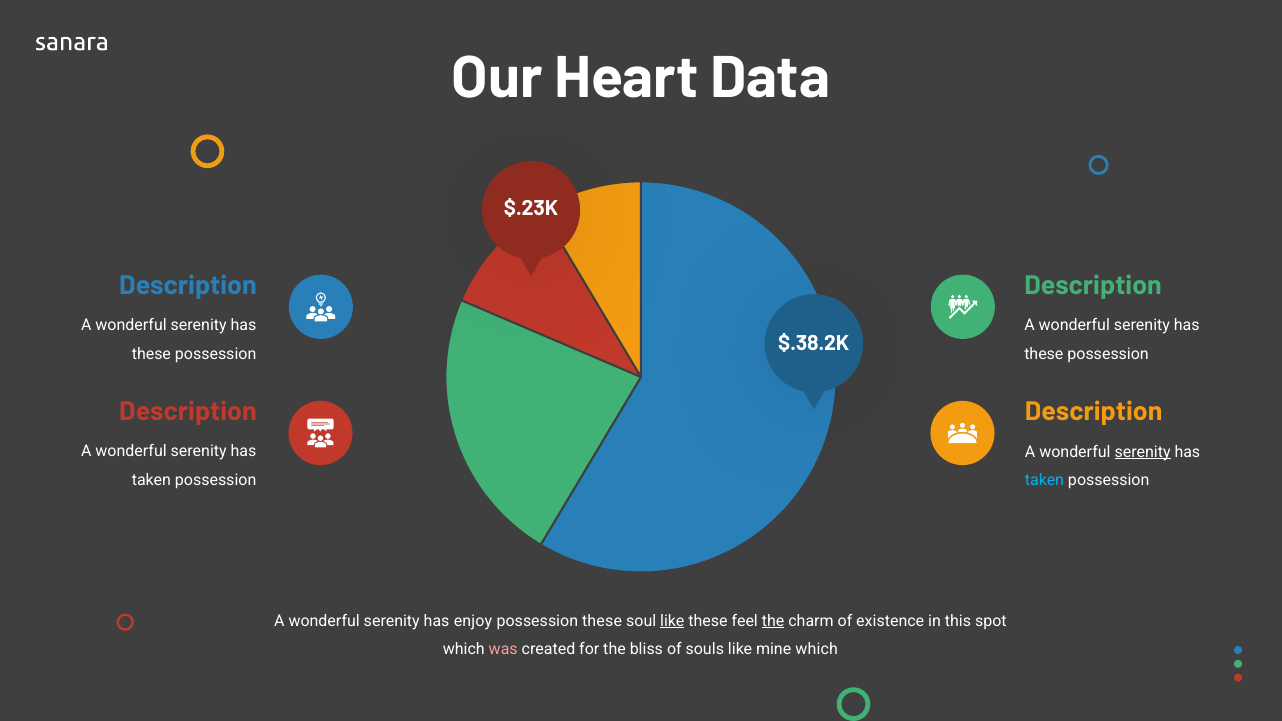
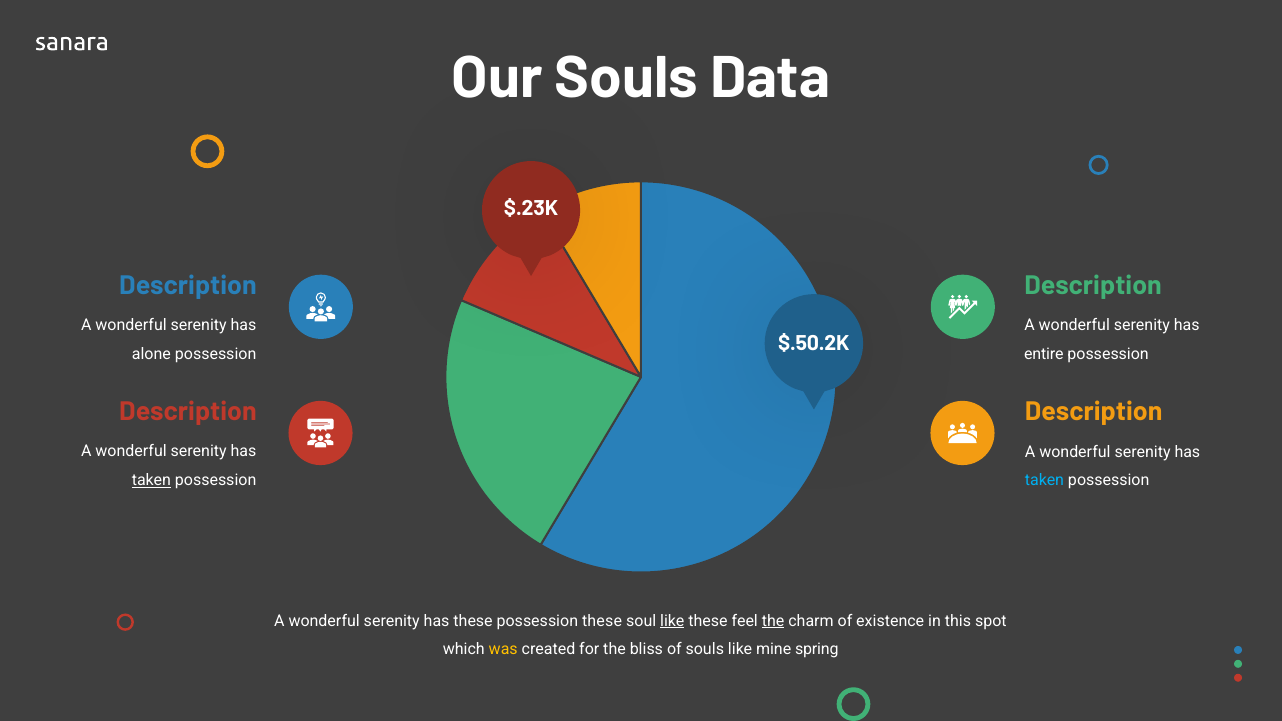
Our Heart: Heart -> Souls
$.38.2K: $.38.2K -> $.50.2K
these at (151, 354): these -> alone
these at (1044, 354): these -> entire
serenity at (1143, 452) underline: present -> none
taken at (151, 480) underline: none -> present
has enjoy: enjoy -> these
was colour: pink -> yellow
mine which: which -> spring
